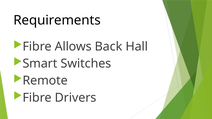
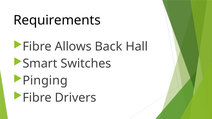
Remote: Remote -> Pinging
